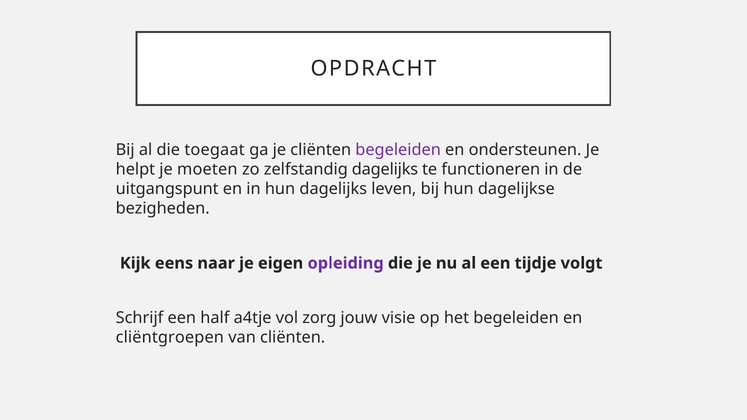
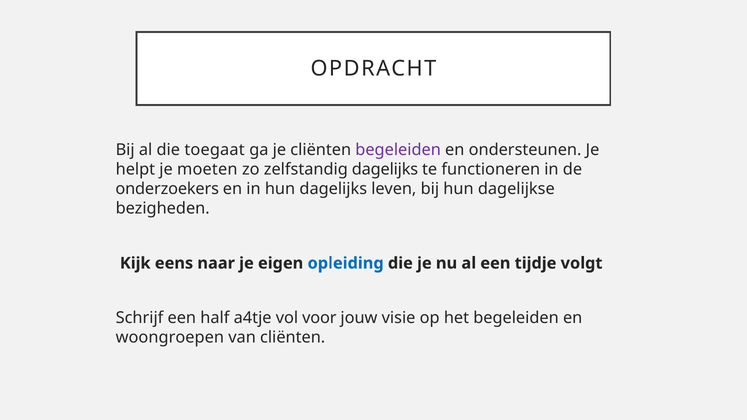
uitgangspunt: uitgangspunt -> onderzoekers
opleiding colour: purple -> blue
zorg: zorg -> voor
cliëntgroepen: cliëntgroepen -> woongroepen
